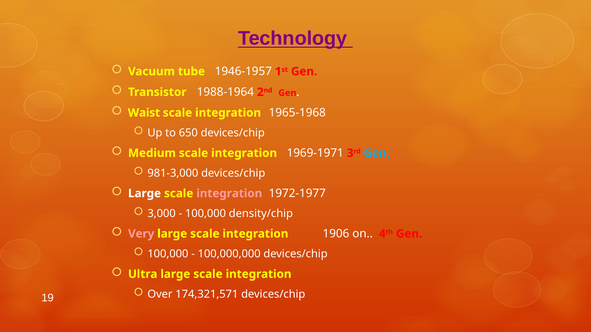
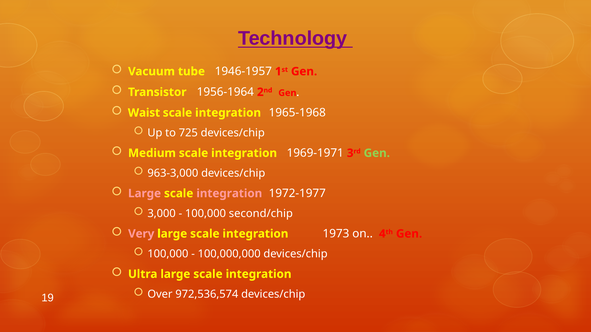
1988-1964: 1988-1964 -> 1956-1964
650: 650 -> 725
Gen at (377, 153) colour: light blue -> light green
981-3,000: 981-3,000 -> 963-3,000
Large at (145, 194) colour: white -> pink
density/chip: density/chip -> second/chip
1906: 1906 -> 1973
174,321,571: 174,321,571 -> 972,536,574
